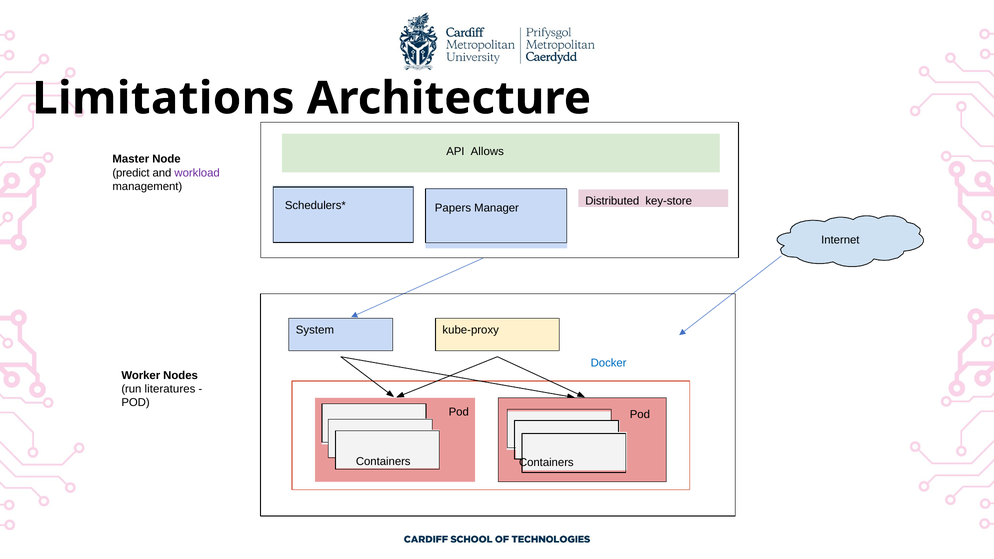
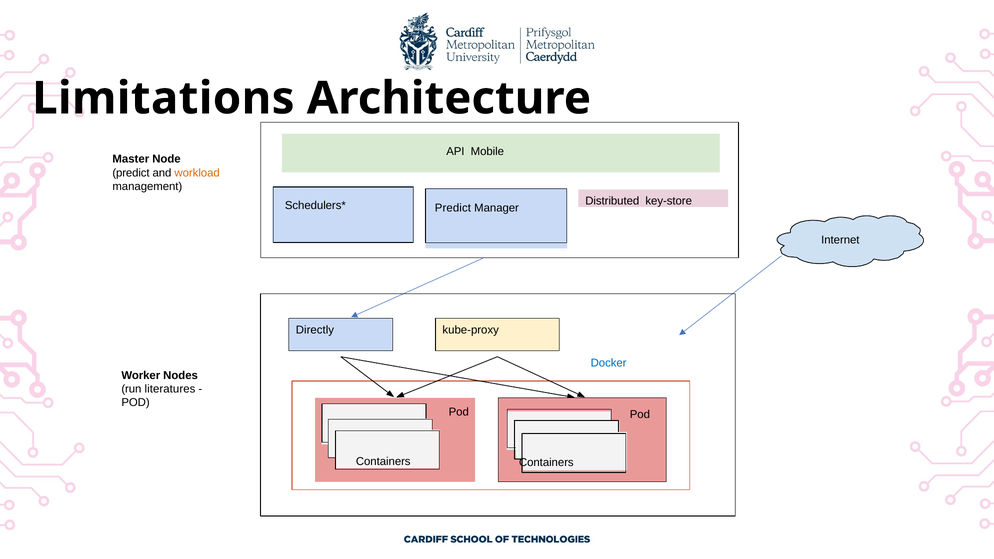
Allows: Allows -> Mobile
workload colour: purple -> orange
Papers at (453, 208): Papers -> Predict
System: System -> Directly
